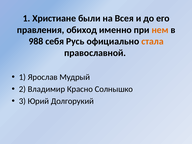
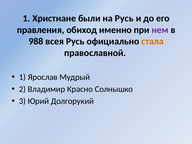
на Всея: Всея -> Русь
нем colour: orange -> purple
себя: себя -> всея
